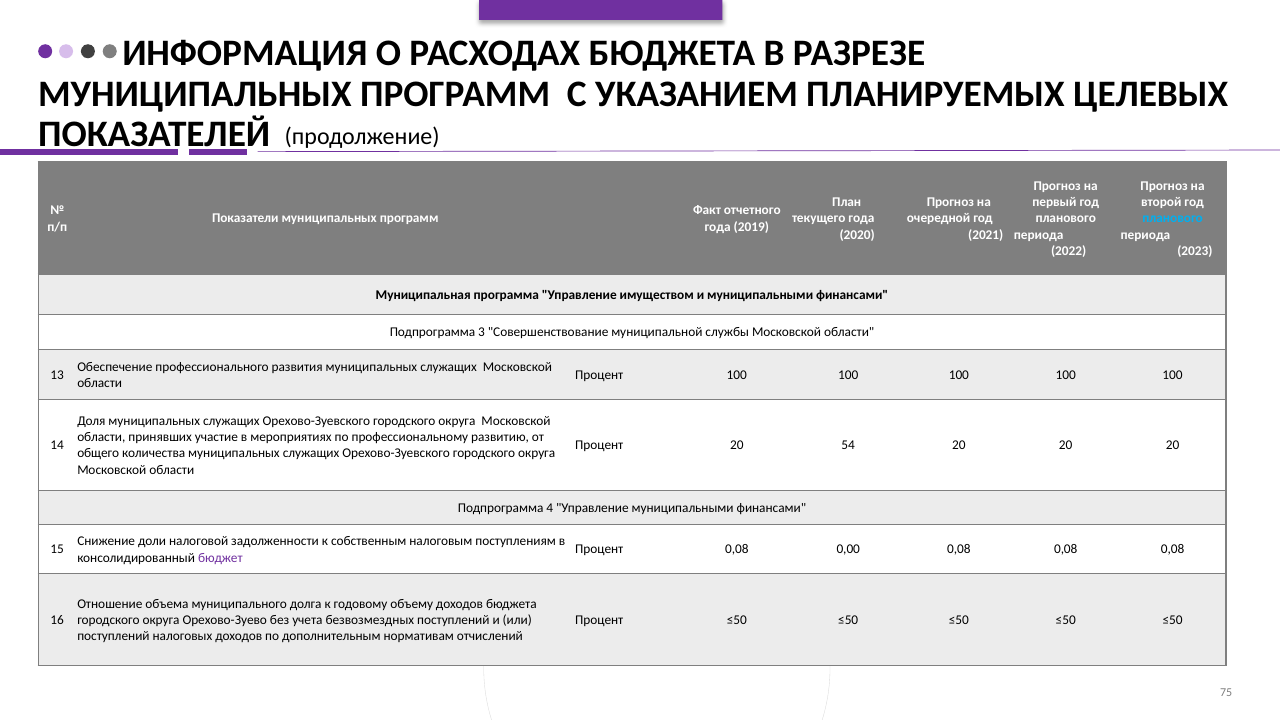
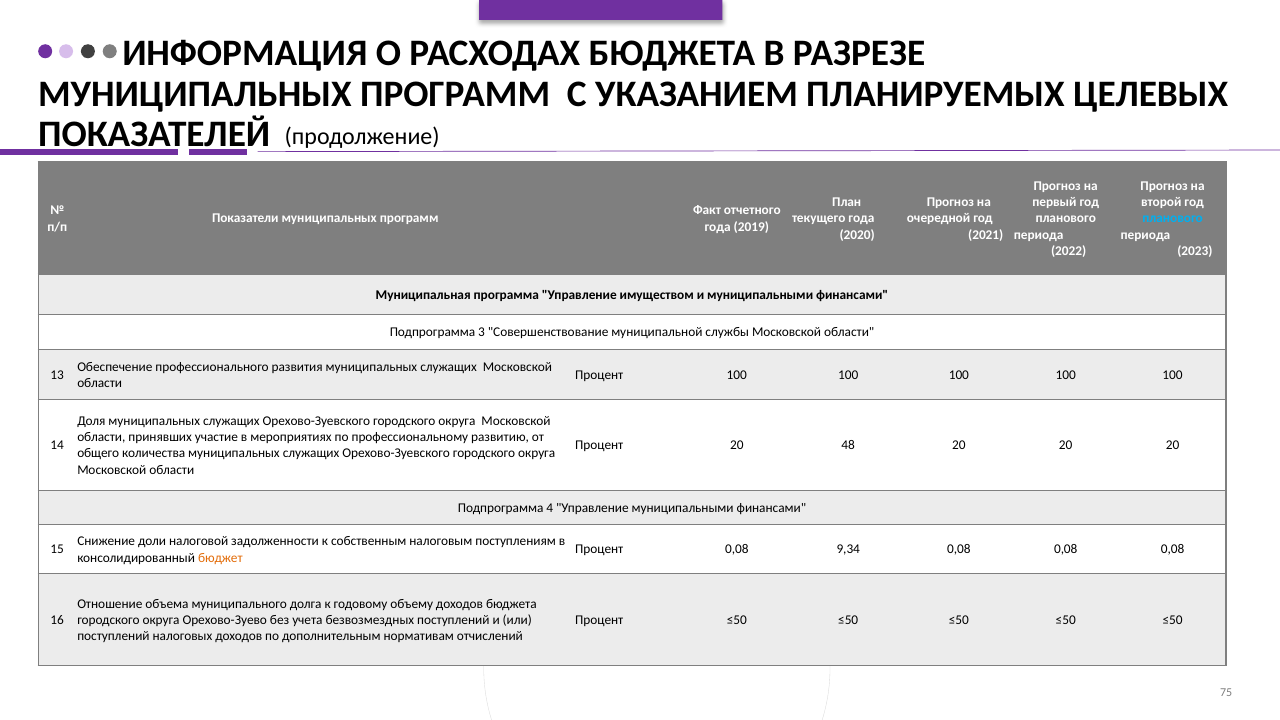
54: 54 -> 48
0,00: 0,00 -> 9,34
бюджет colour: purple -> orange
